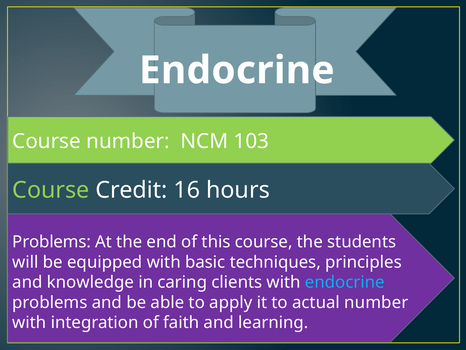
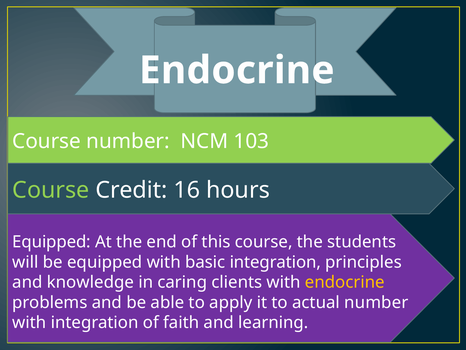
Problems at (52, 242): Problems -> Equipped
basic techniques: techniques -> integration
endocrine at (345, 282) colour: light blue -> yellow
